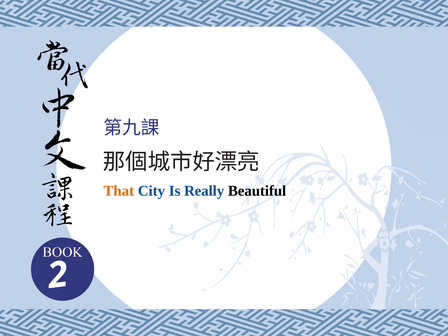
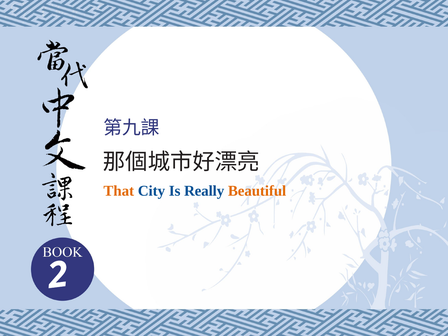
Beautiful colour: black -> orange
